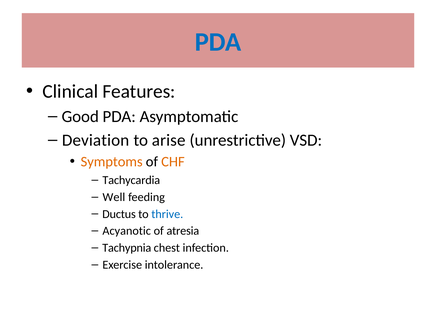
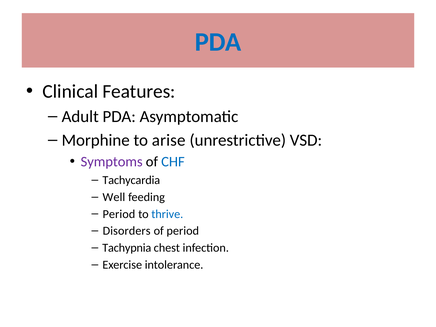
Good: Good -> Adult
Deviation: Deviation -> Morphine
Symptoms colour: orange -> purple
CHF colour: orange -> blue
Ductus at (119, 214): Ductus -> Period
Acyanotic: Acyanotic -> Disorders
of atresia: atresia -> period
